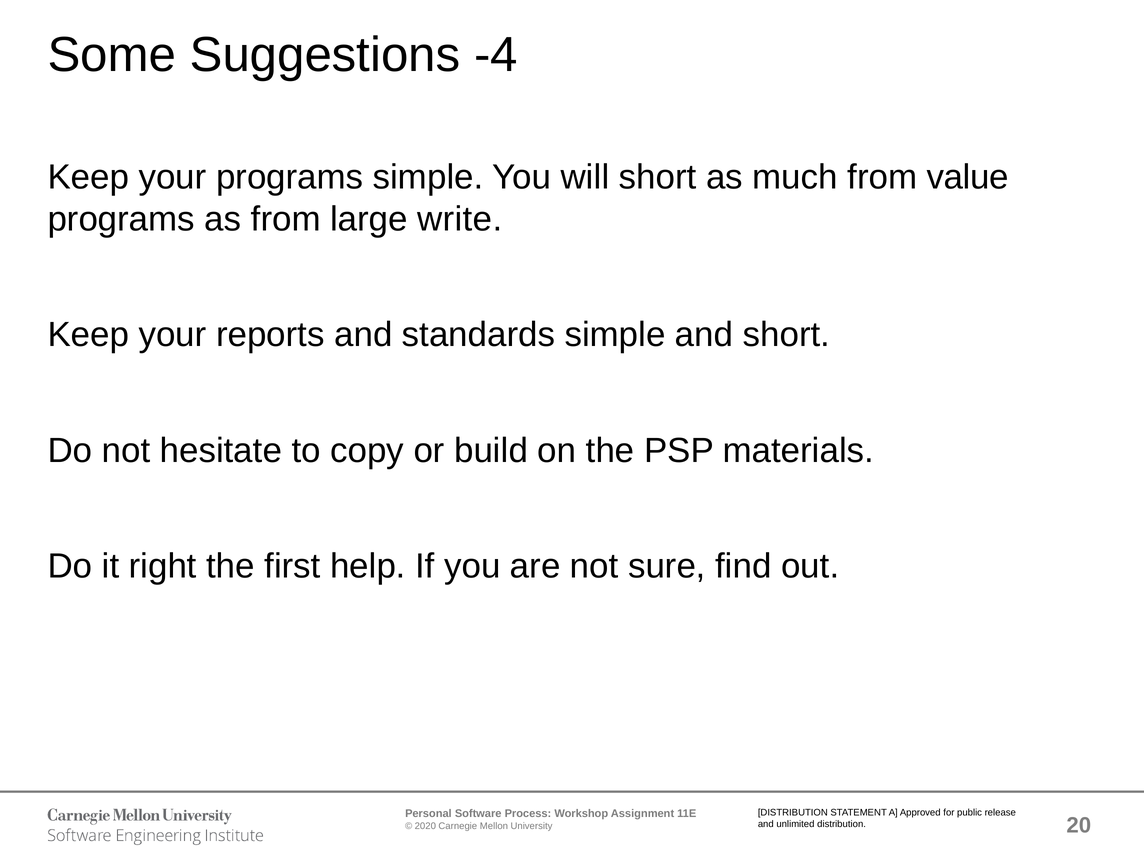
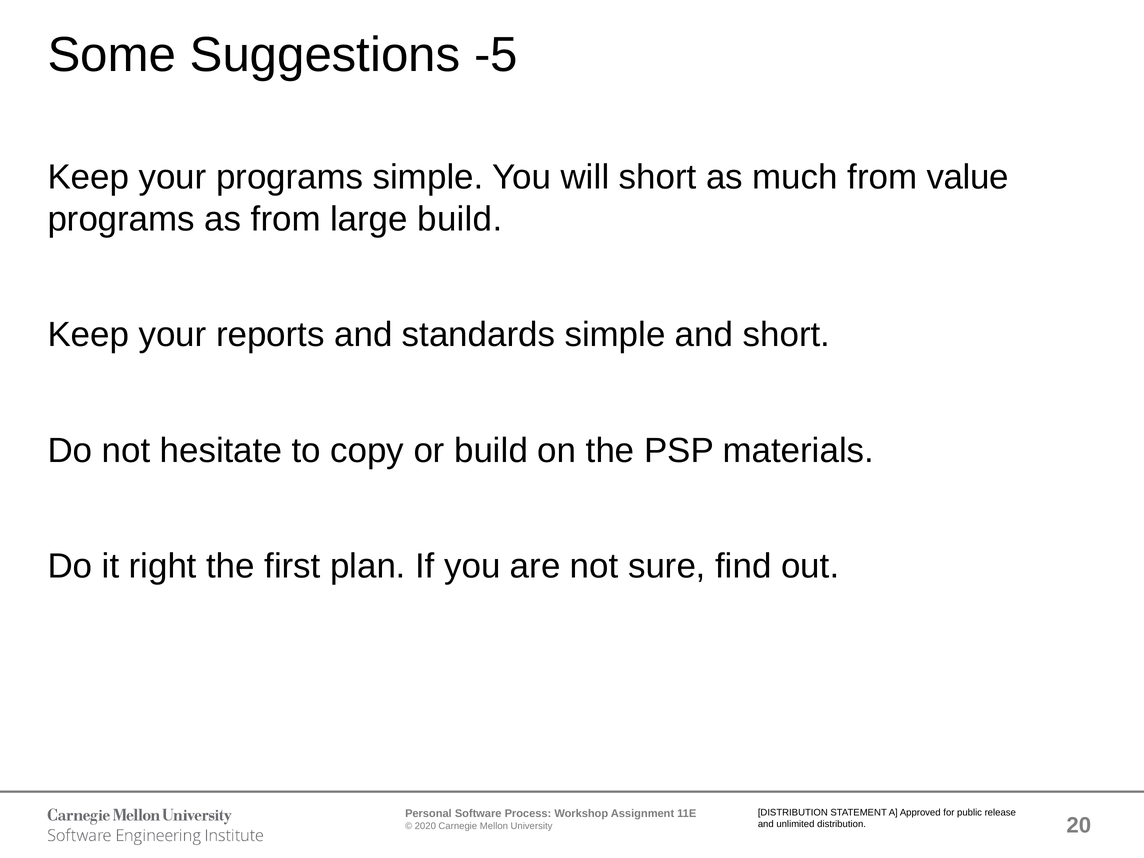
-4: -4 -> -5
large write: write -> build
help: help -> plan
